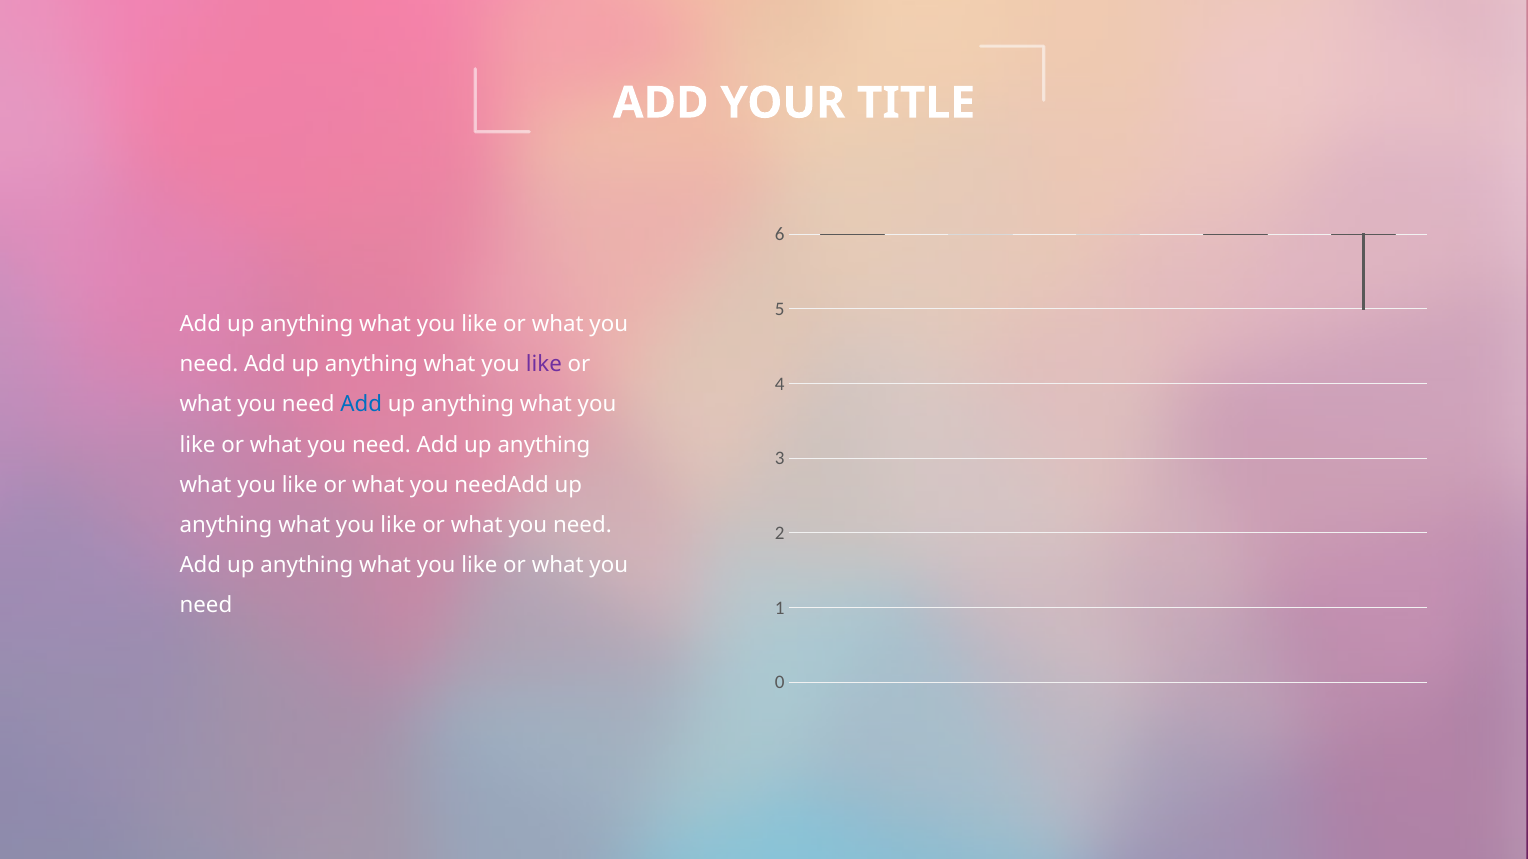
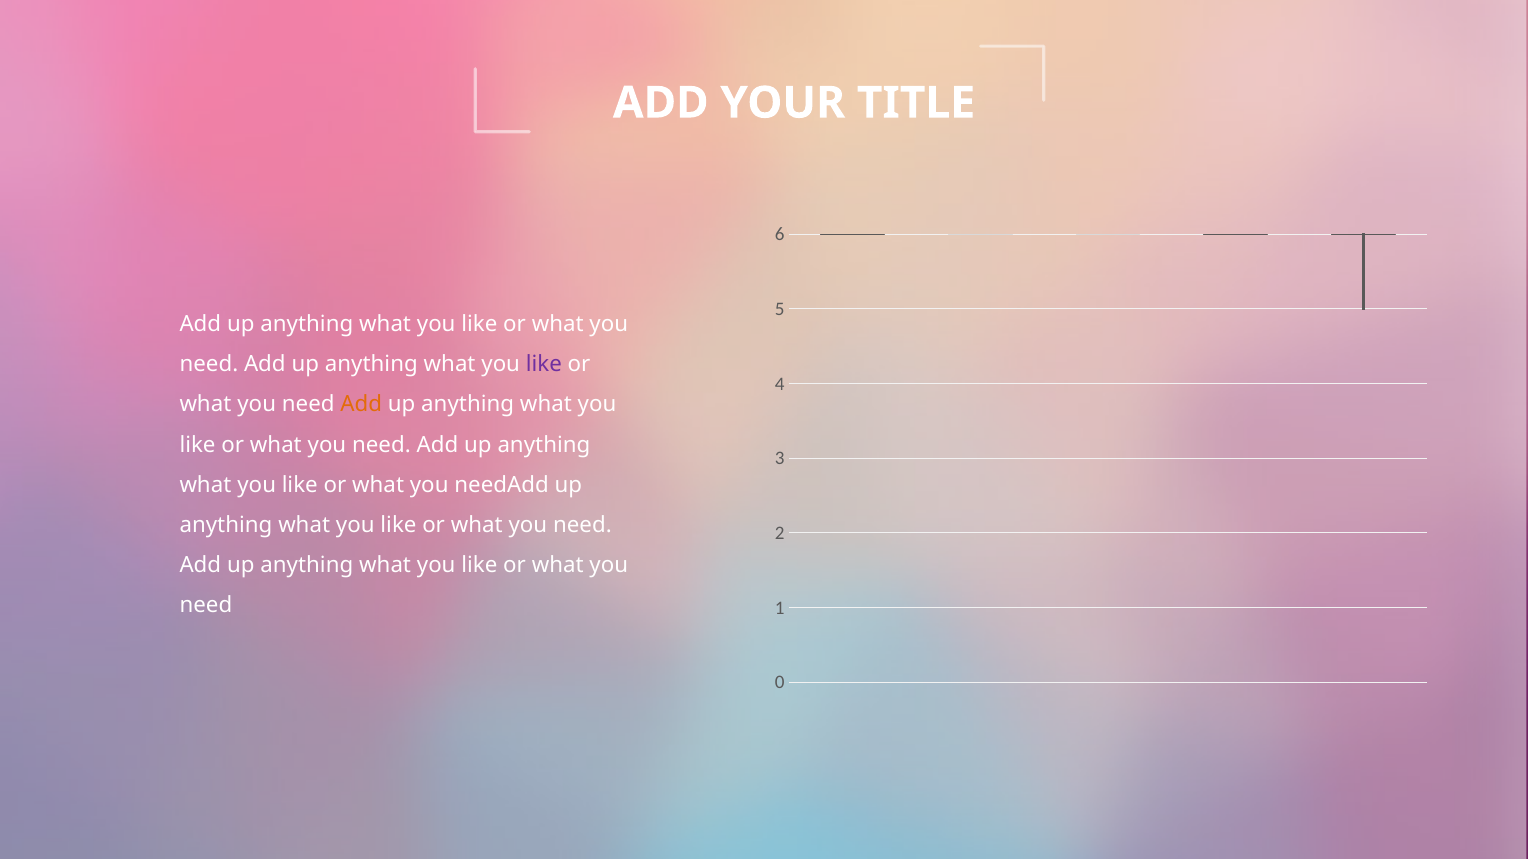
Add at (361, 405) colour: blue -> orange
